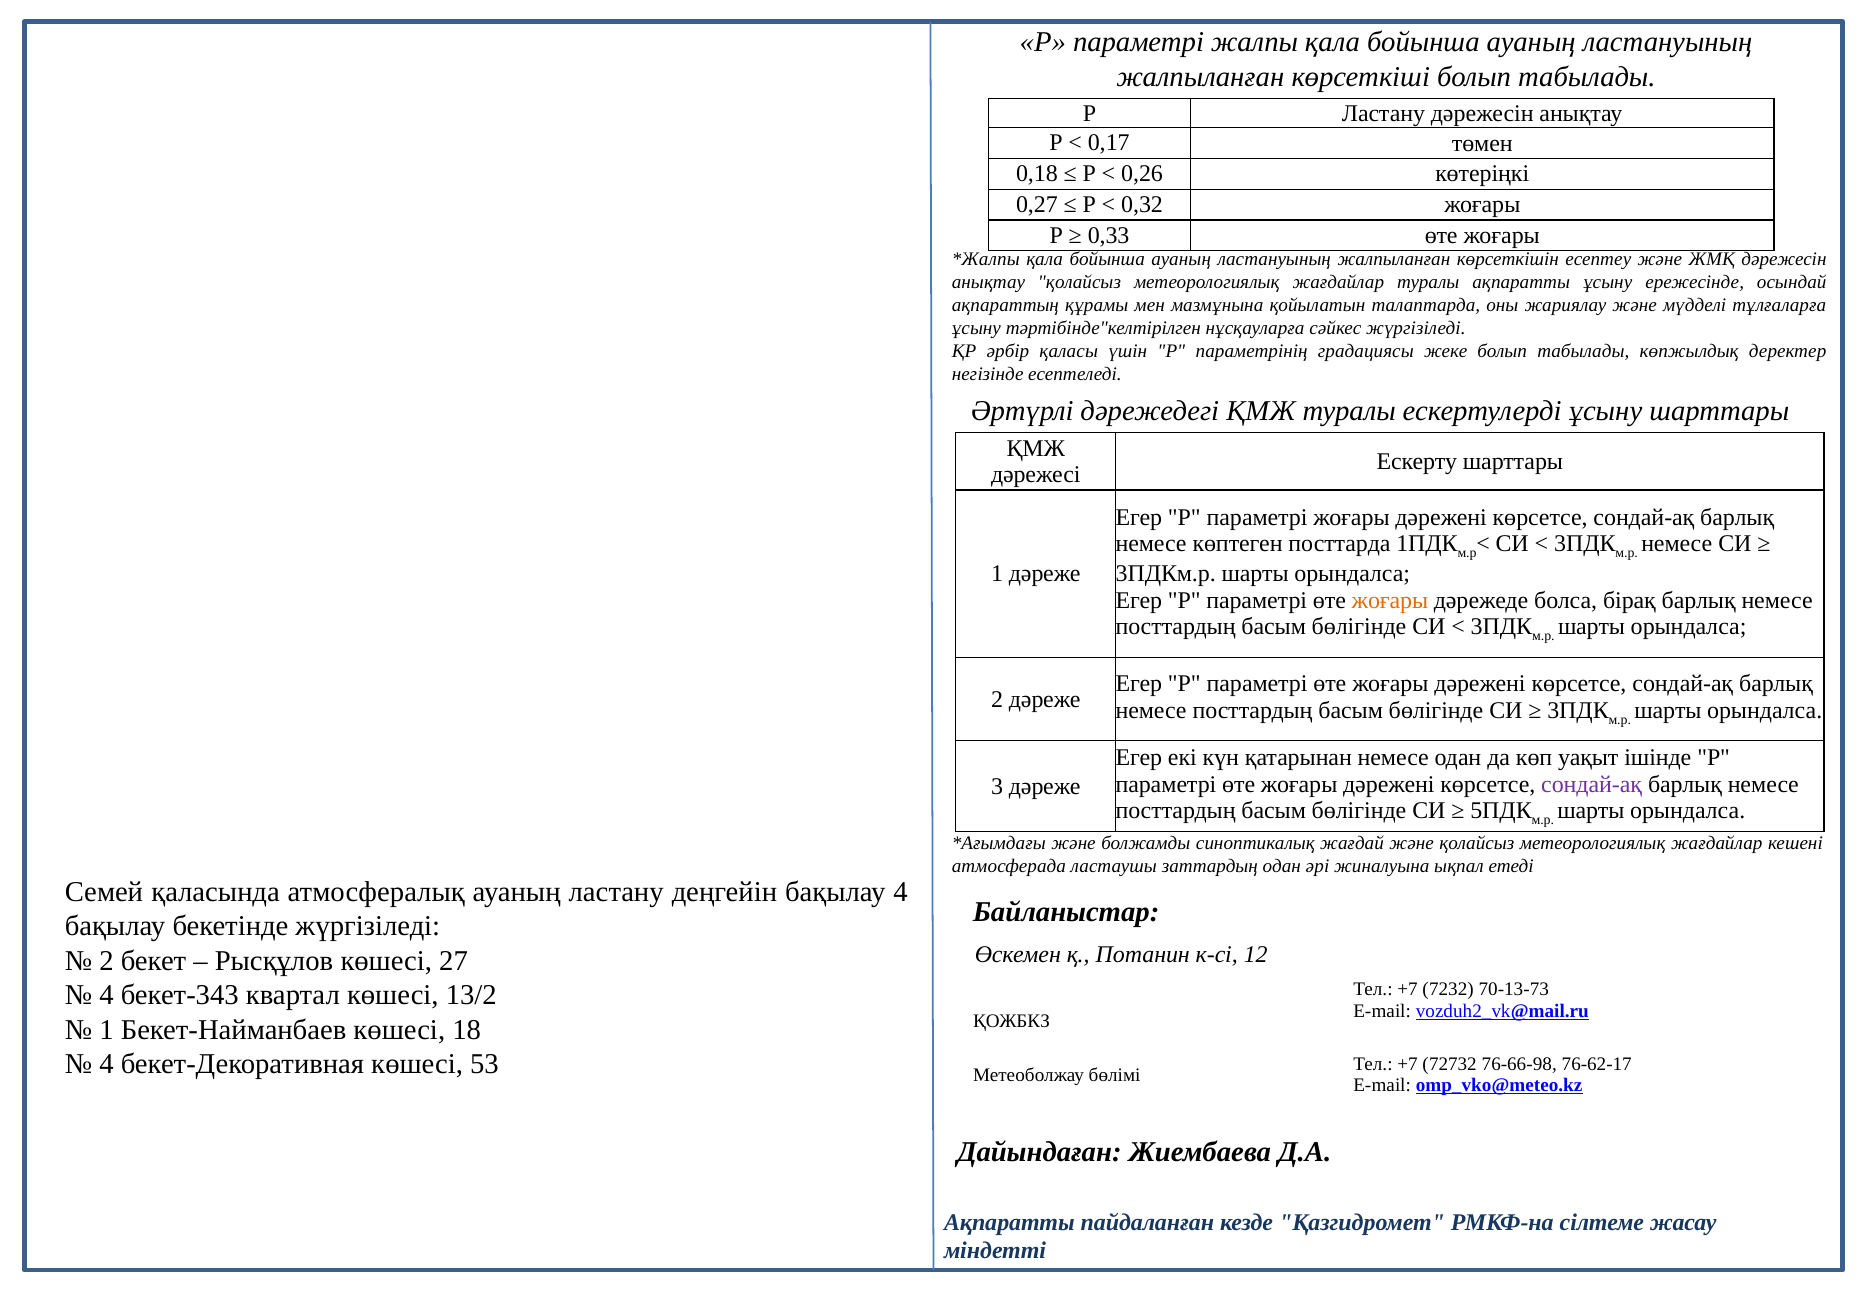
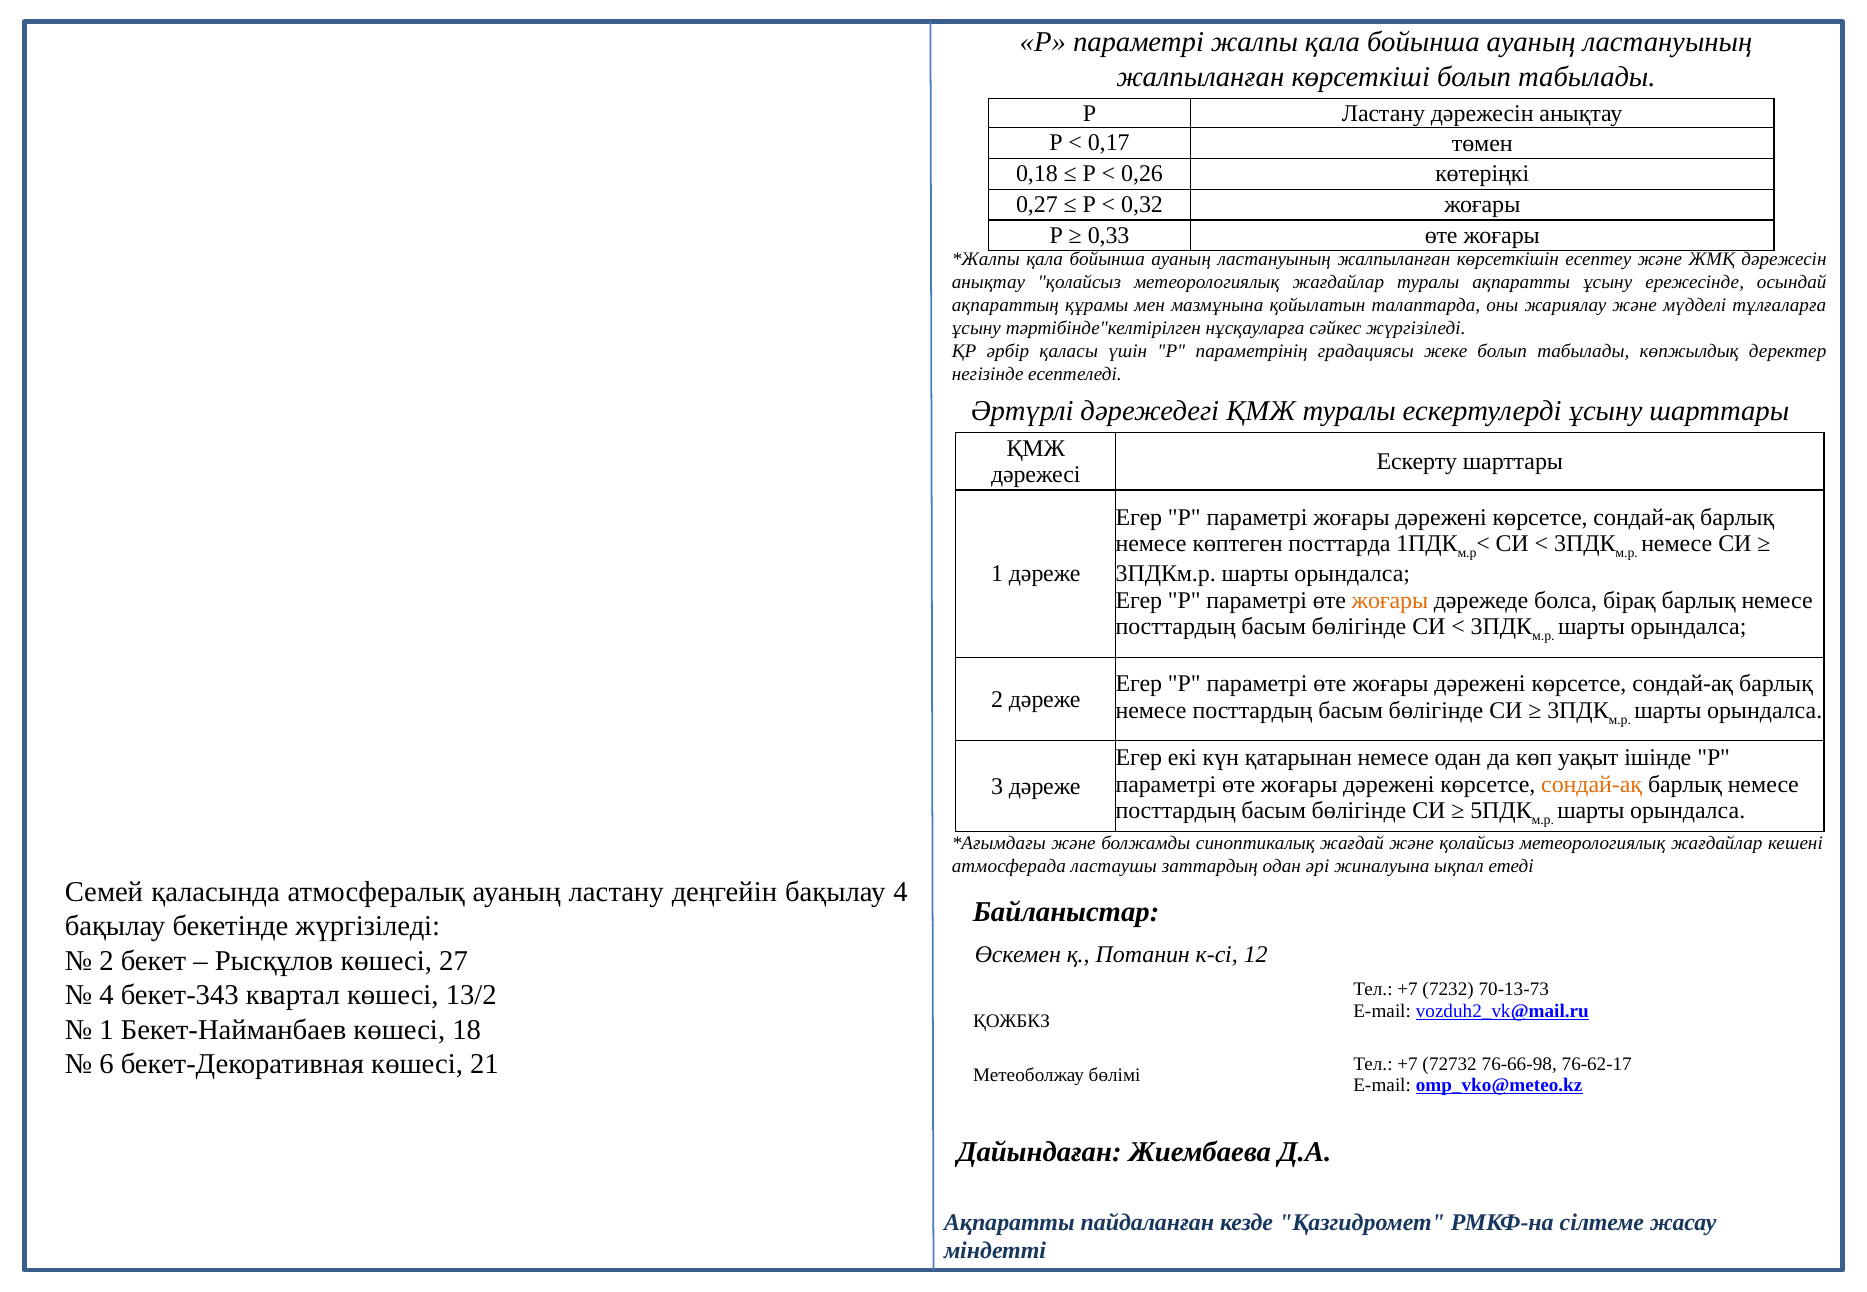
сондай-ақ at (1592, 785) colour: purple -> orange
4 at (107, 1065): 4 -> 6
53: 53 -> 21
